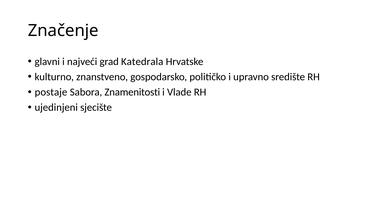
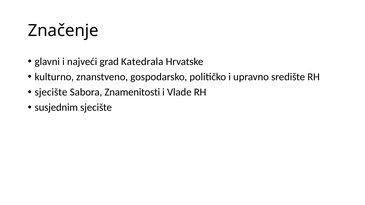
postaje at (51, 92): postaje -> sjecište
ujedinjeni: ujedinjeni -> susjednim
